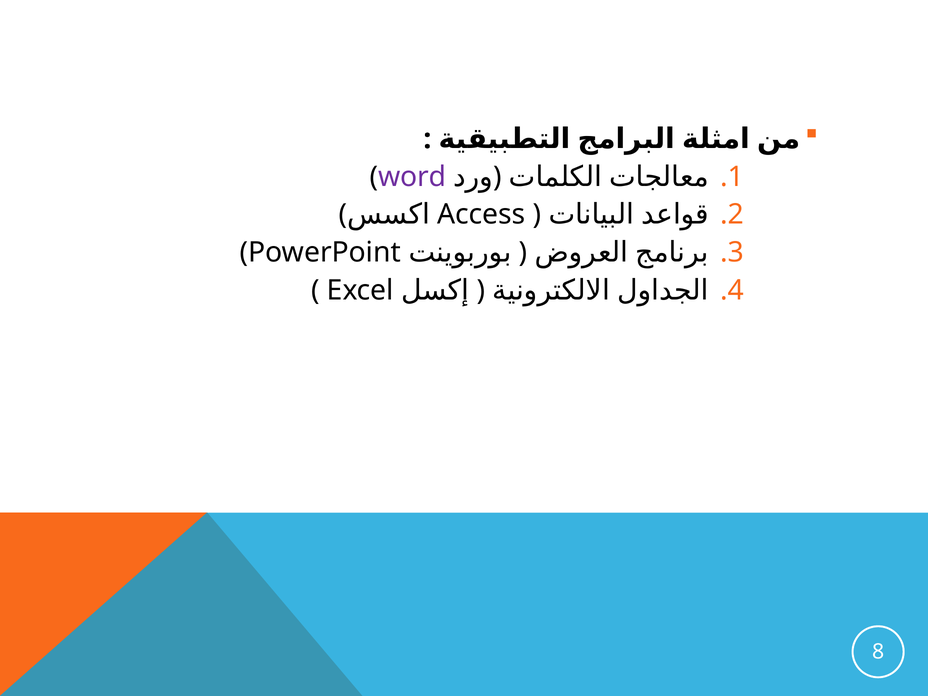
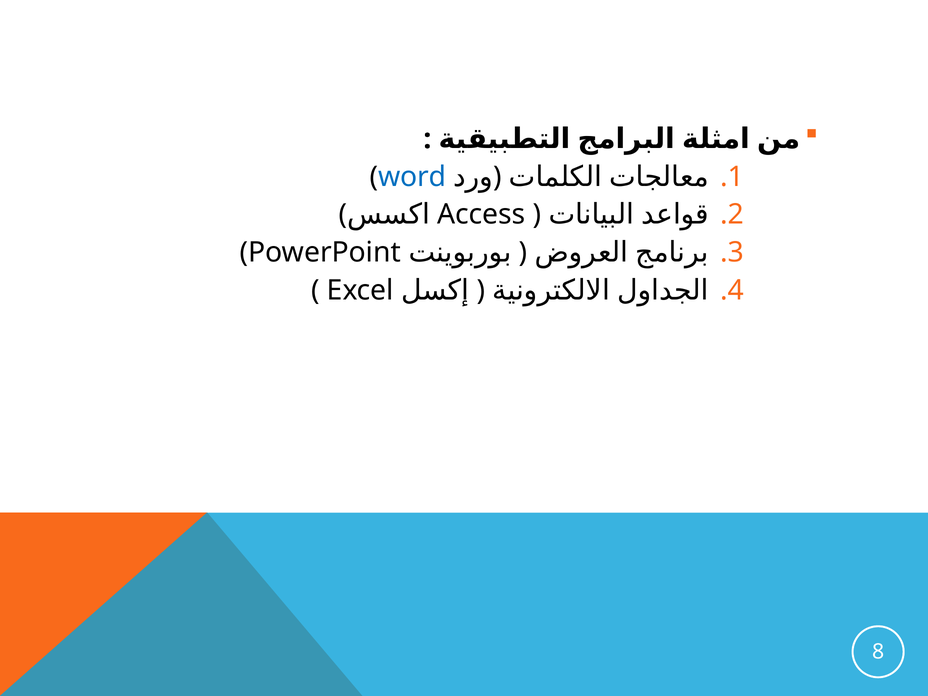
word colour: purple -> blue
